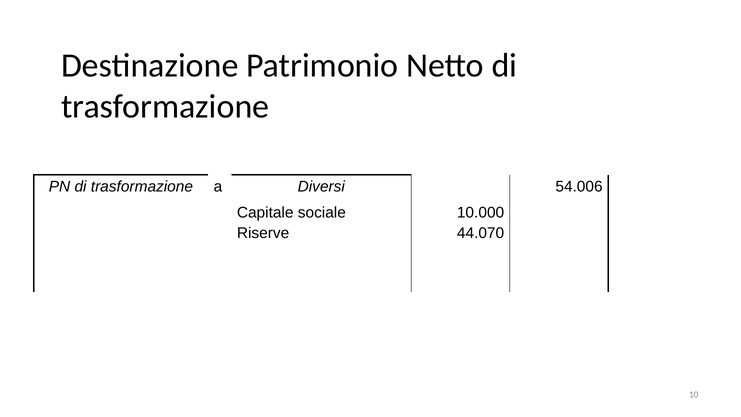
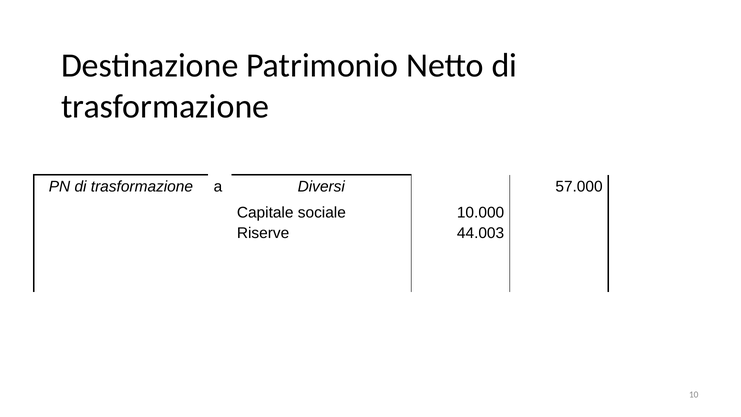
54.006: 54.006 -> 57.000
44.070: 44.070 -> 44.003
